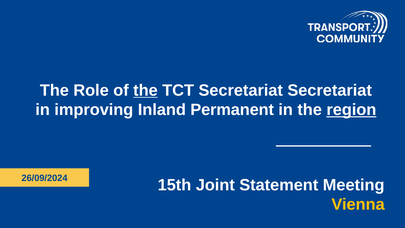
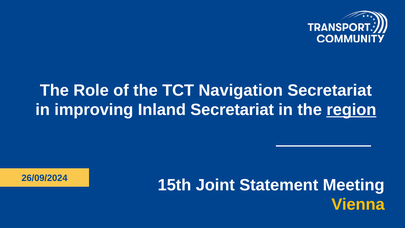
the at (145, 90) underline: present -> none
TCT Secretariat: Secretariat -> Navigation
Inland Permanent: Permanent -> Secretariat
